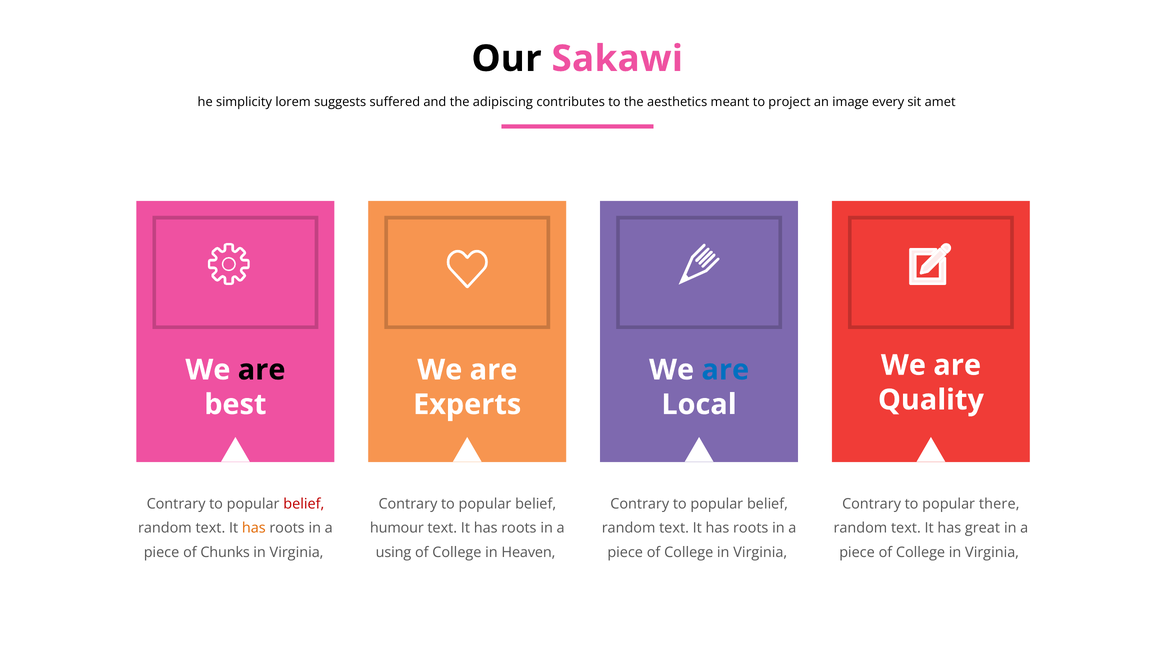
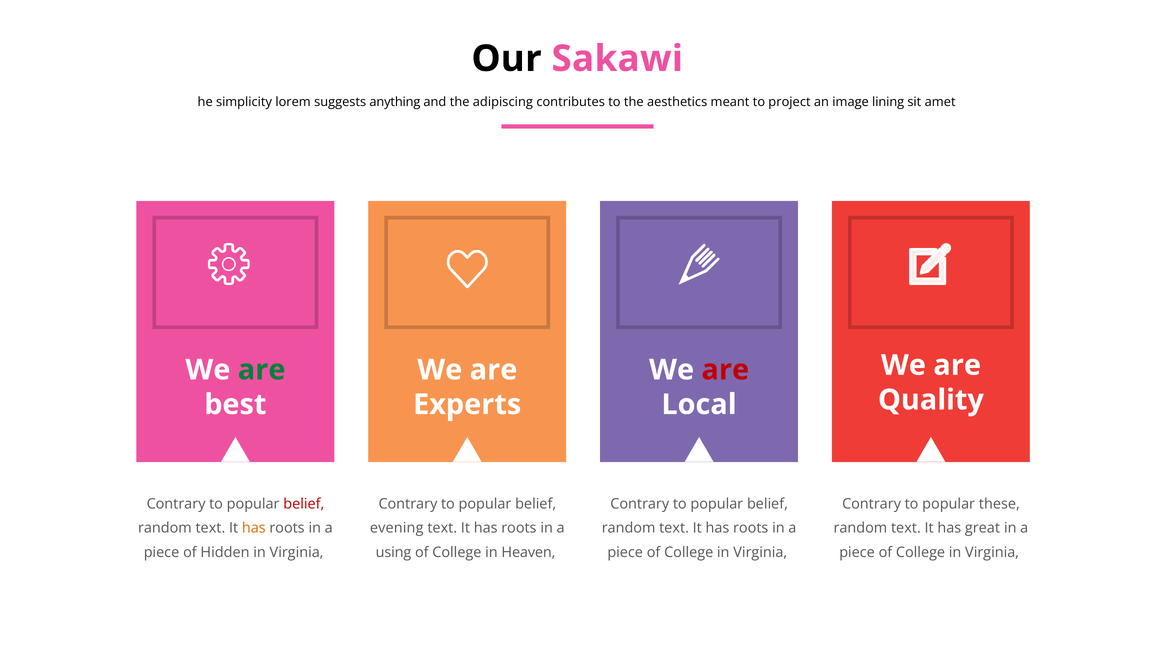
suffered: suffered -> anything
every: every -> lining
are at (262, 370) colour: black -> green
are at (725, 370) colour: blue -> red
there: there -> these
humour: humour -> evening
Chunks: Chunks -> Hidden
